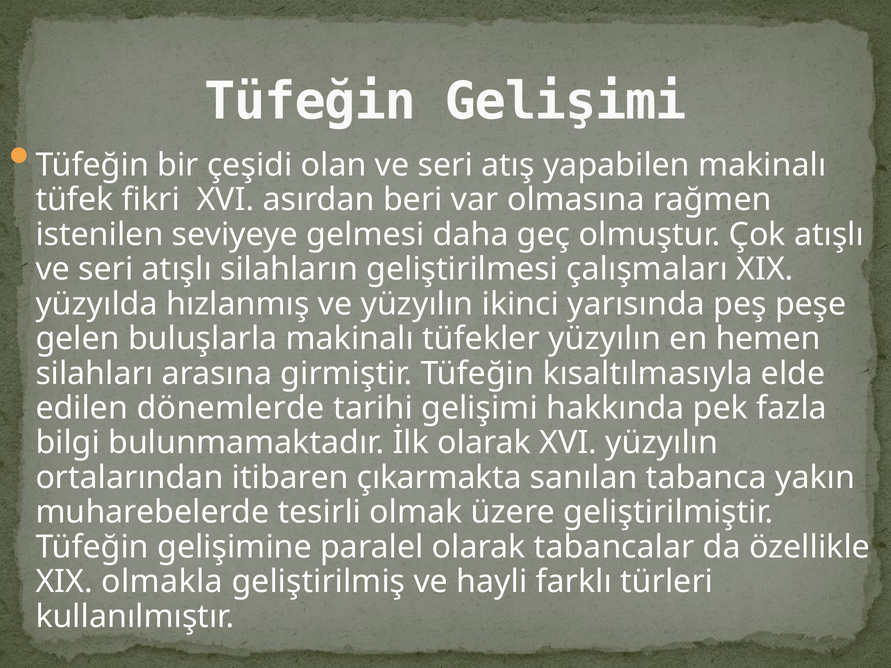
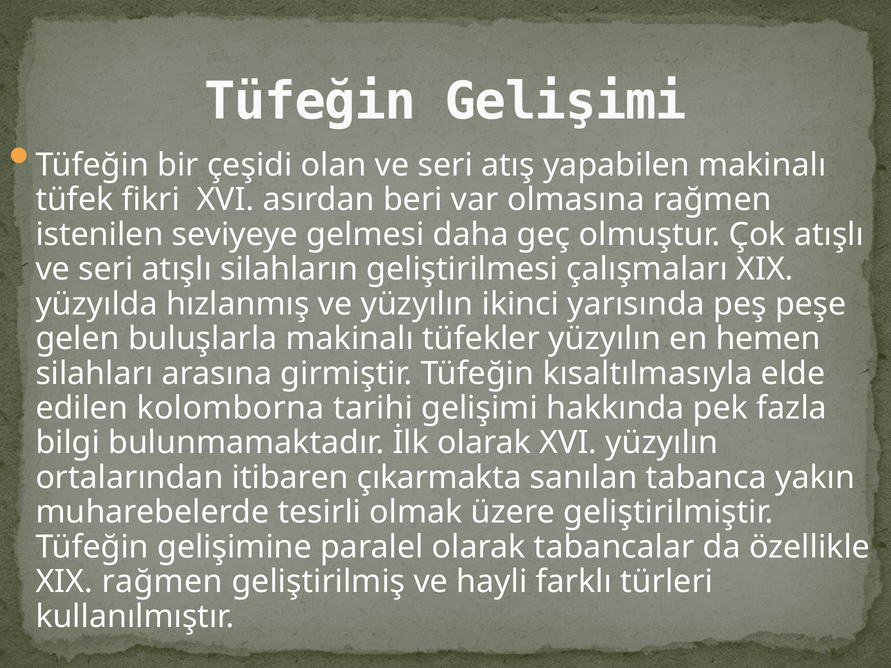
dönemlerde: dönemlerde -> kolomborna
XIX olmakla: olmakla -> rağmen
